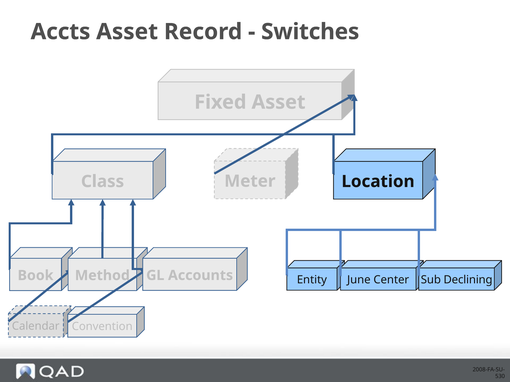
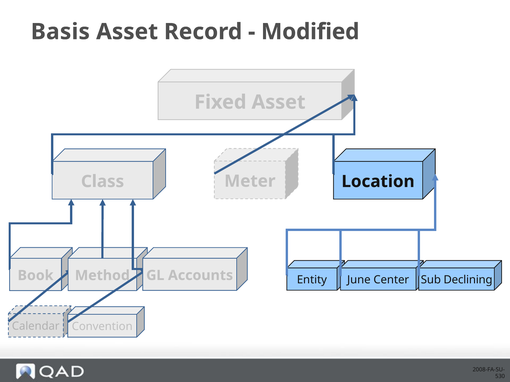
Accts: Accts -> Basis
Switches: Switches -> Modified
